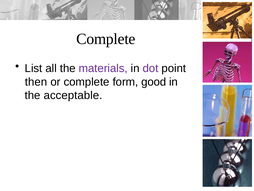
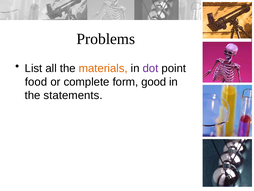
Complete at (106, 39): Complete -> Problems
materials colour: purple -> orange
then: then -> food
acceptable: acceptable -> statements
